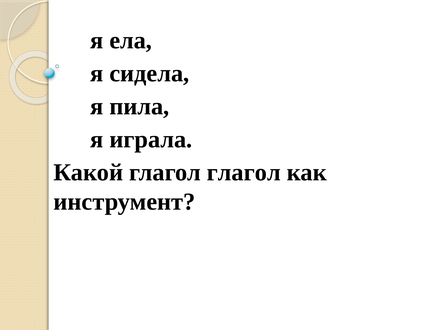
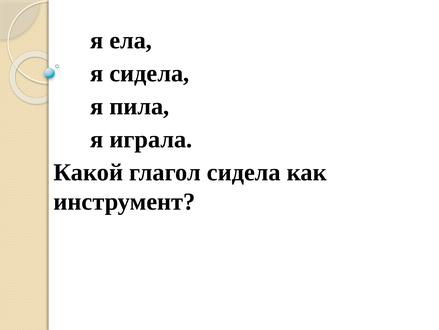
глагол глагол: глагол -> сидела
